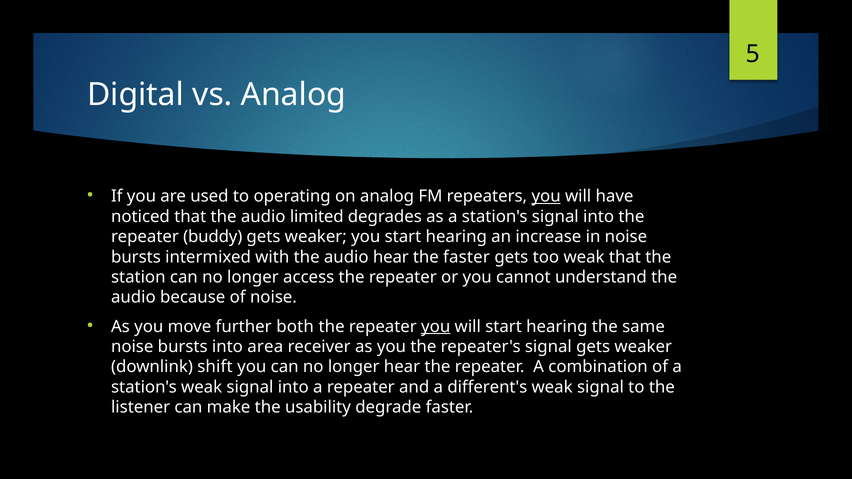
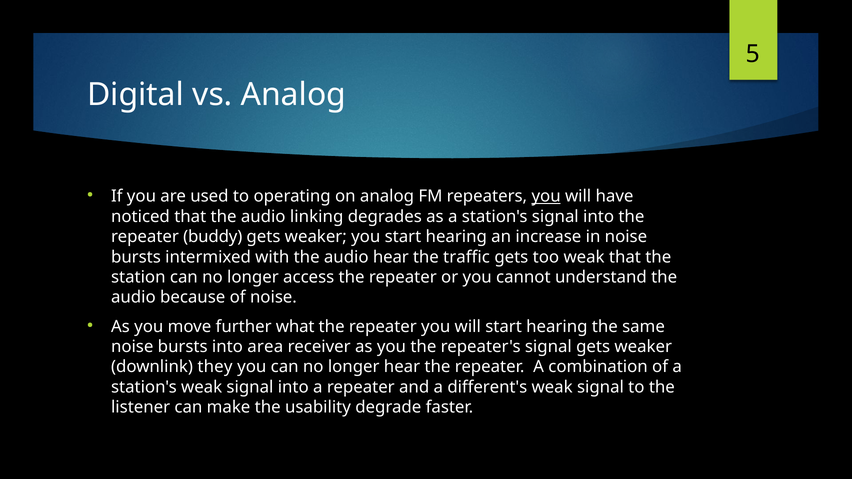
limited: limited -> linking
the faster: faster -> traffic
both: both -> what
you at (436, 327) underline: present -> none
shift: shift -> they
